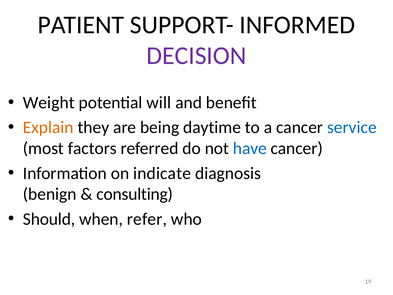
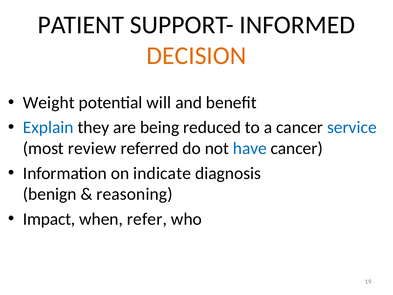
DECISION colour: purple -> orange
Explain colour: orange -> blue
daytime: daytime -> reduced
factors: factors -> review
consulting: consulting -> reasoning
Should: Should -> Impact
